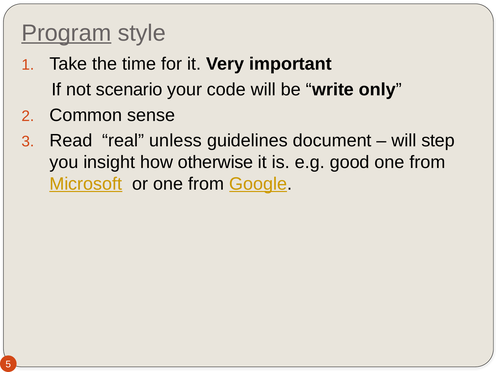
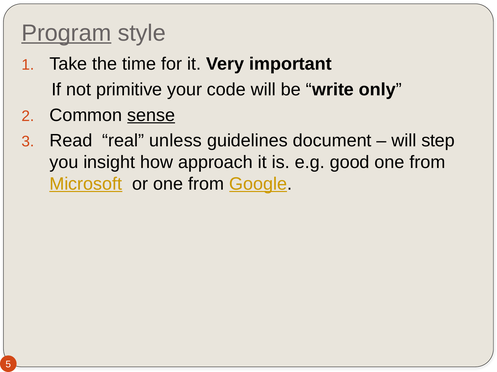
scenario: scenario -> primitive
sense underline: none -> present
otherwise: otherwise -> approach
